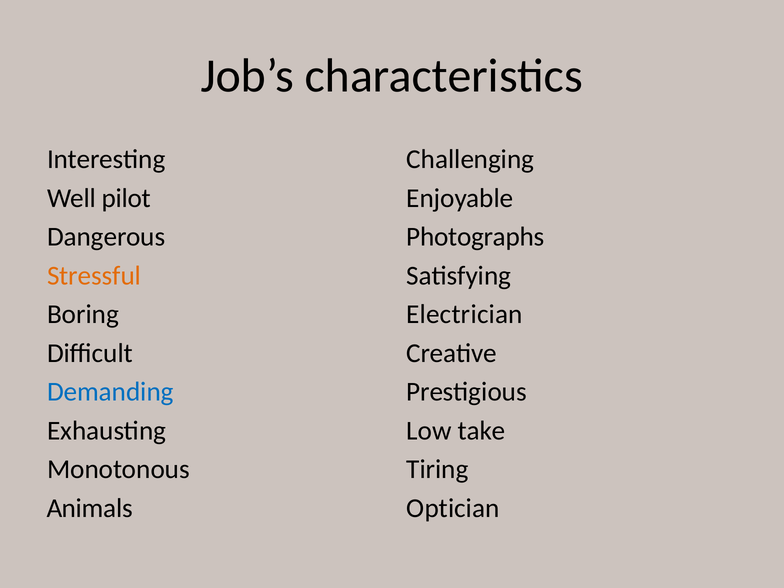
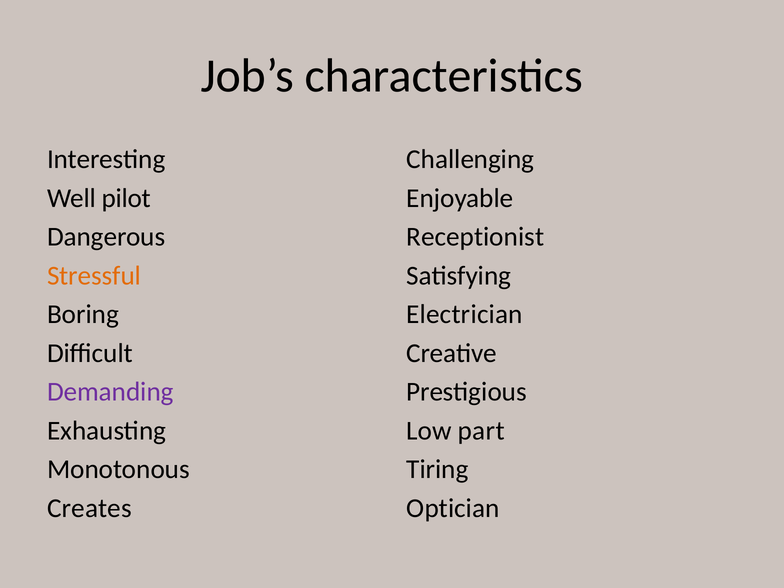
Photographs: Photographs -> Receptionist
Demanding colour: blue -> purple
take: take -> part
Animals: Animals -> Creates
